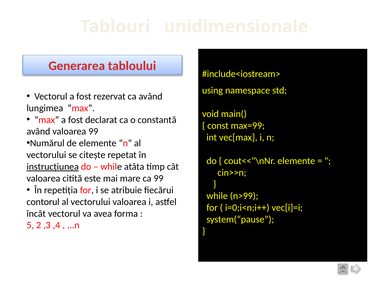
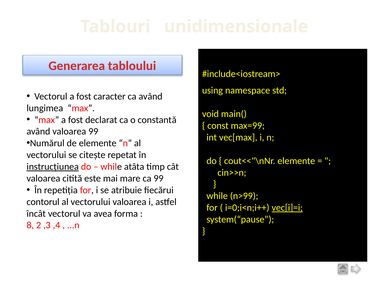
rezervat: rezervat -> caracter
vec[i]=i underline: none -> present
5: 5 -> 8
